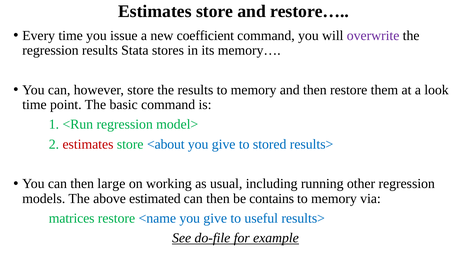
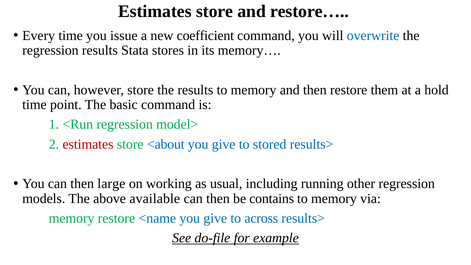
overwrite colour: purple -> blue
look: look -> hold
estimated: estimated -> available
matrices at (72, 218): matrices -> memory
useful: useful -> across
